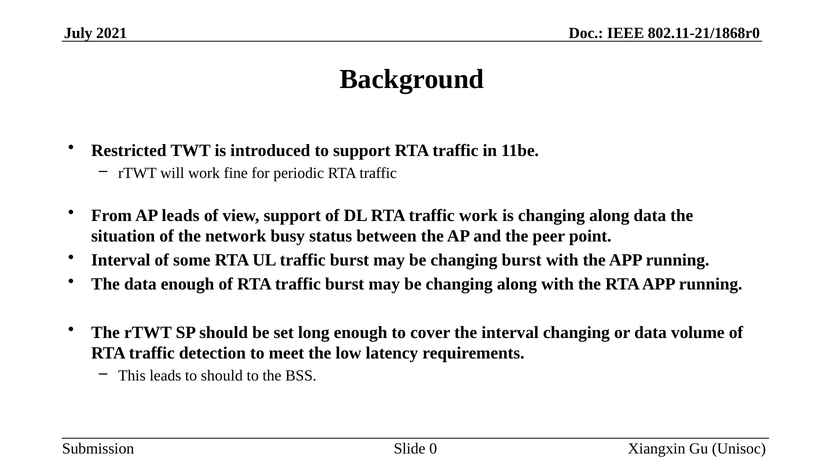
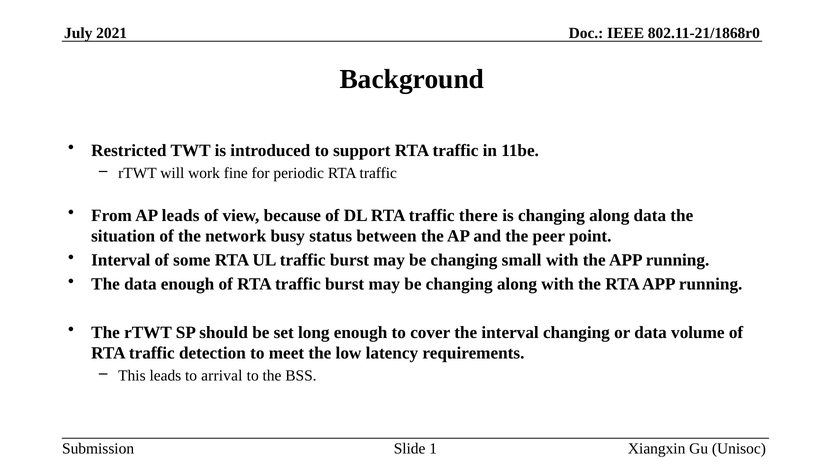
view support: support -> because
traffic work: work -> there
changing burst: burst -> small
to should: should -> arrival
0: 0 -> 1
